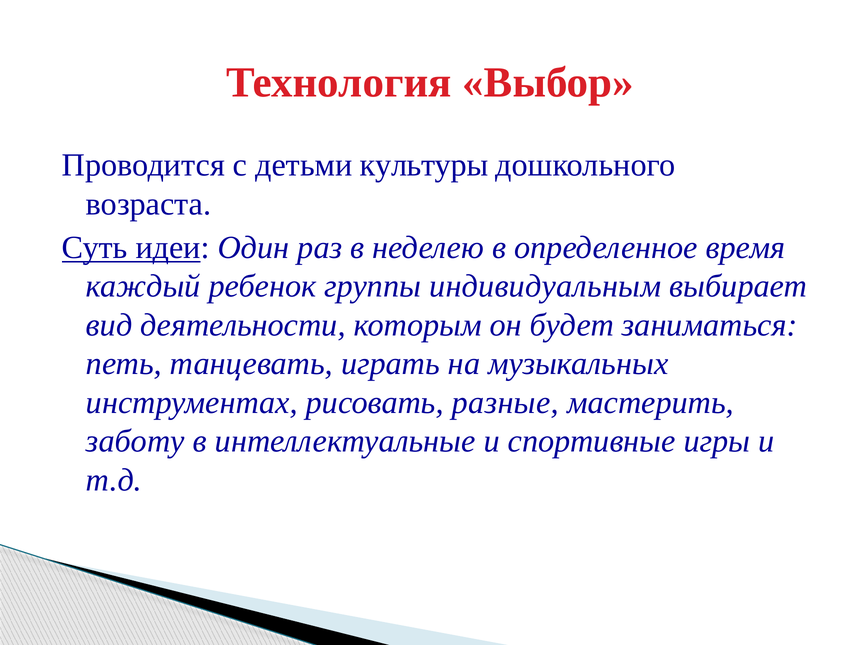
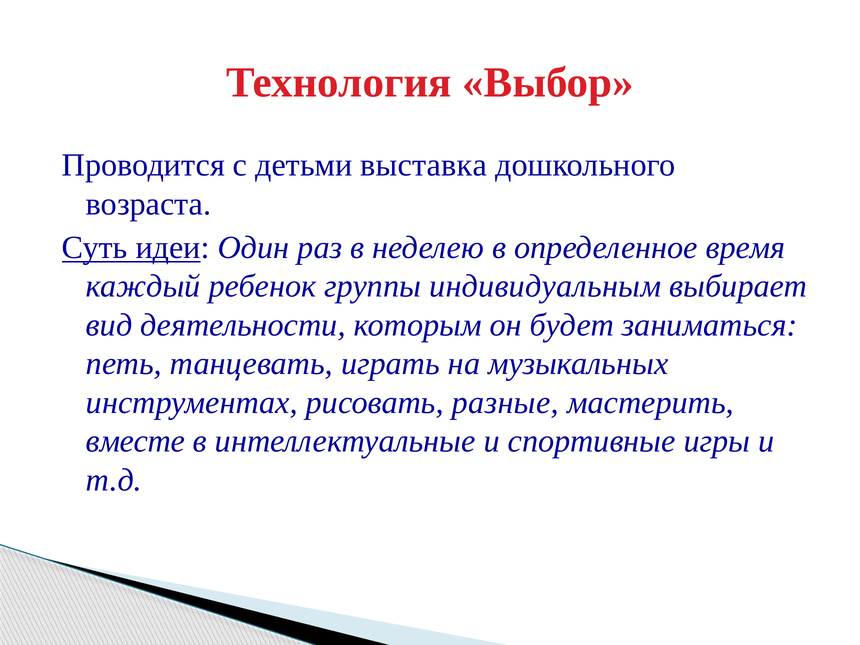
культуры: культуры -> выставка
заботу: заботу -> вместе
